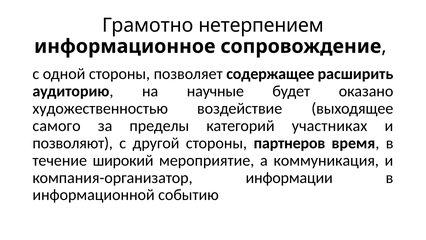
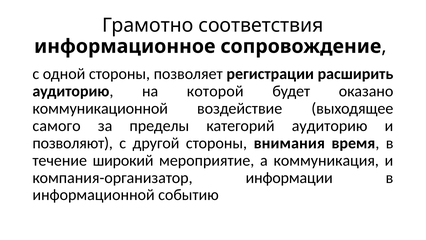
нетерпением: нетерпением -> соответствия
содержащее: содержащее -> регистрации
научные: научные -> которой
художественностью: художественностью -> коммуникационной
категорий участниках: участниках -> аудиторию
партнеров: партнеров -> внимания
